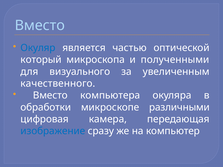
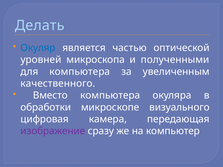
Вместо at (40, 25): Вместо -> Делать
который: который -> уровней
для визуального: визуального -> компьютера
различными: различными -> визуального
изображение colour: blue -> purple
